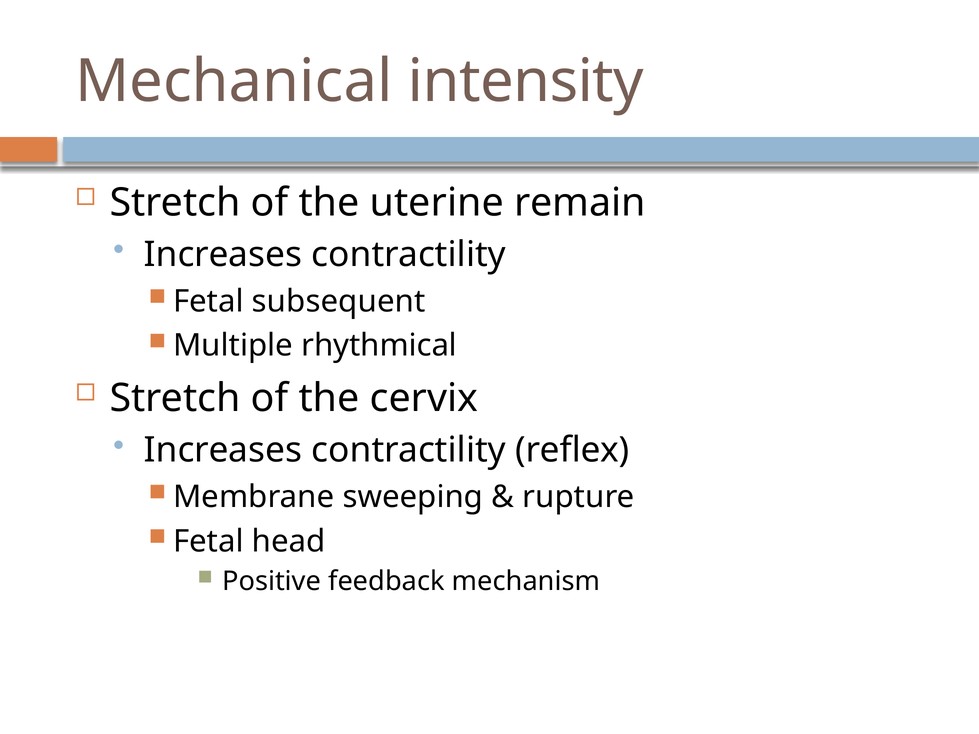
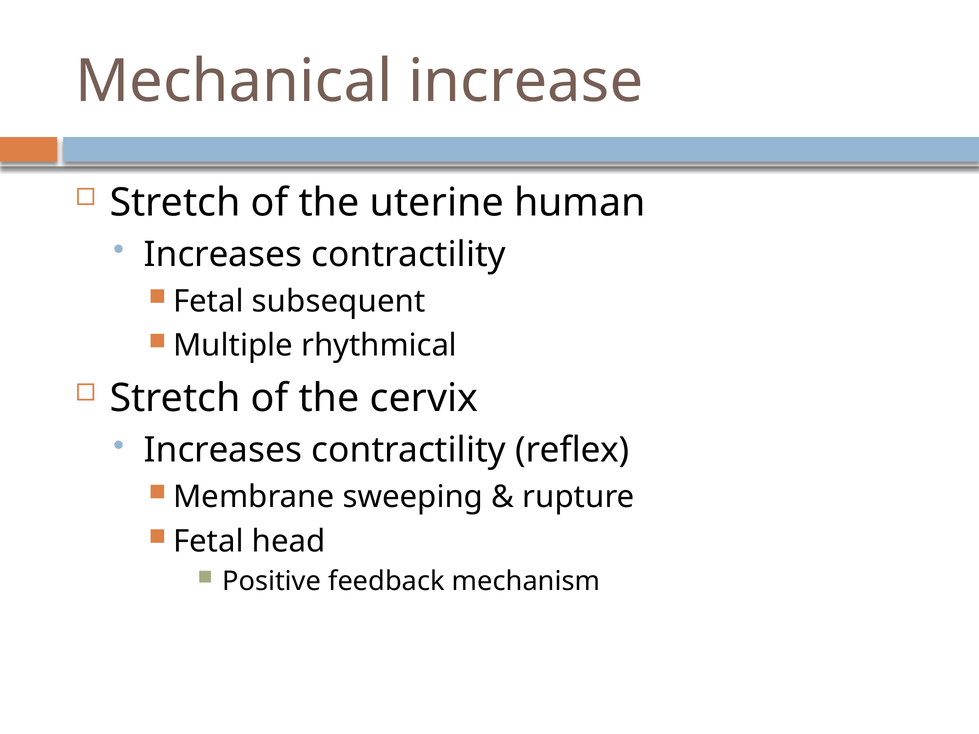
intensity: intensity -> increase
remain: remain -> human
